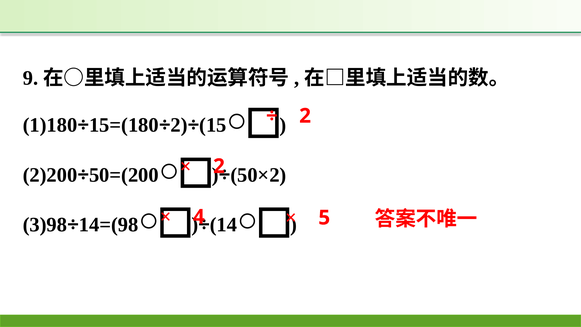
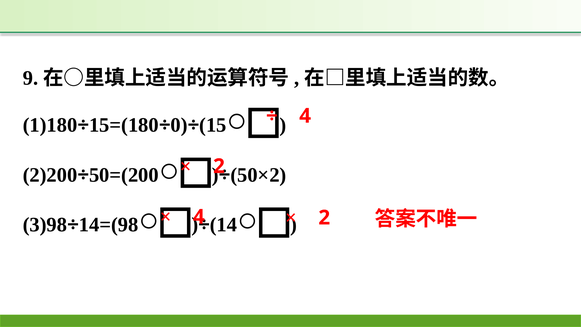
2 at (305, 116): 2 -> 4
2 at (179, 125): 2 -> 0
5 at (324, 218): 5 -> 2
